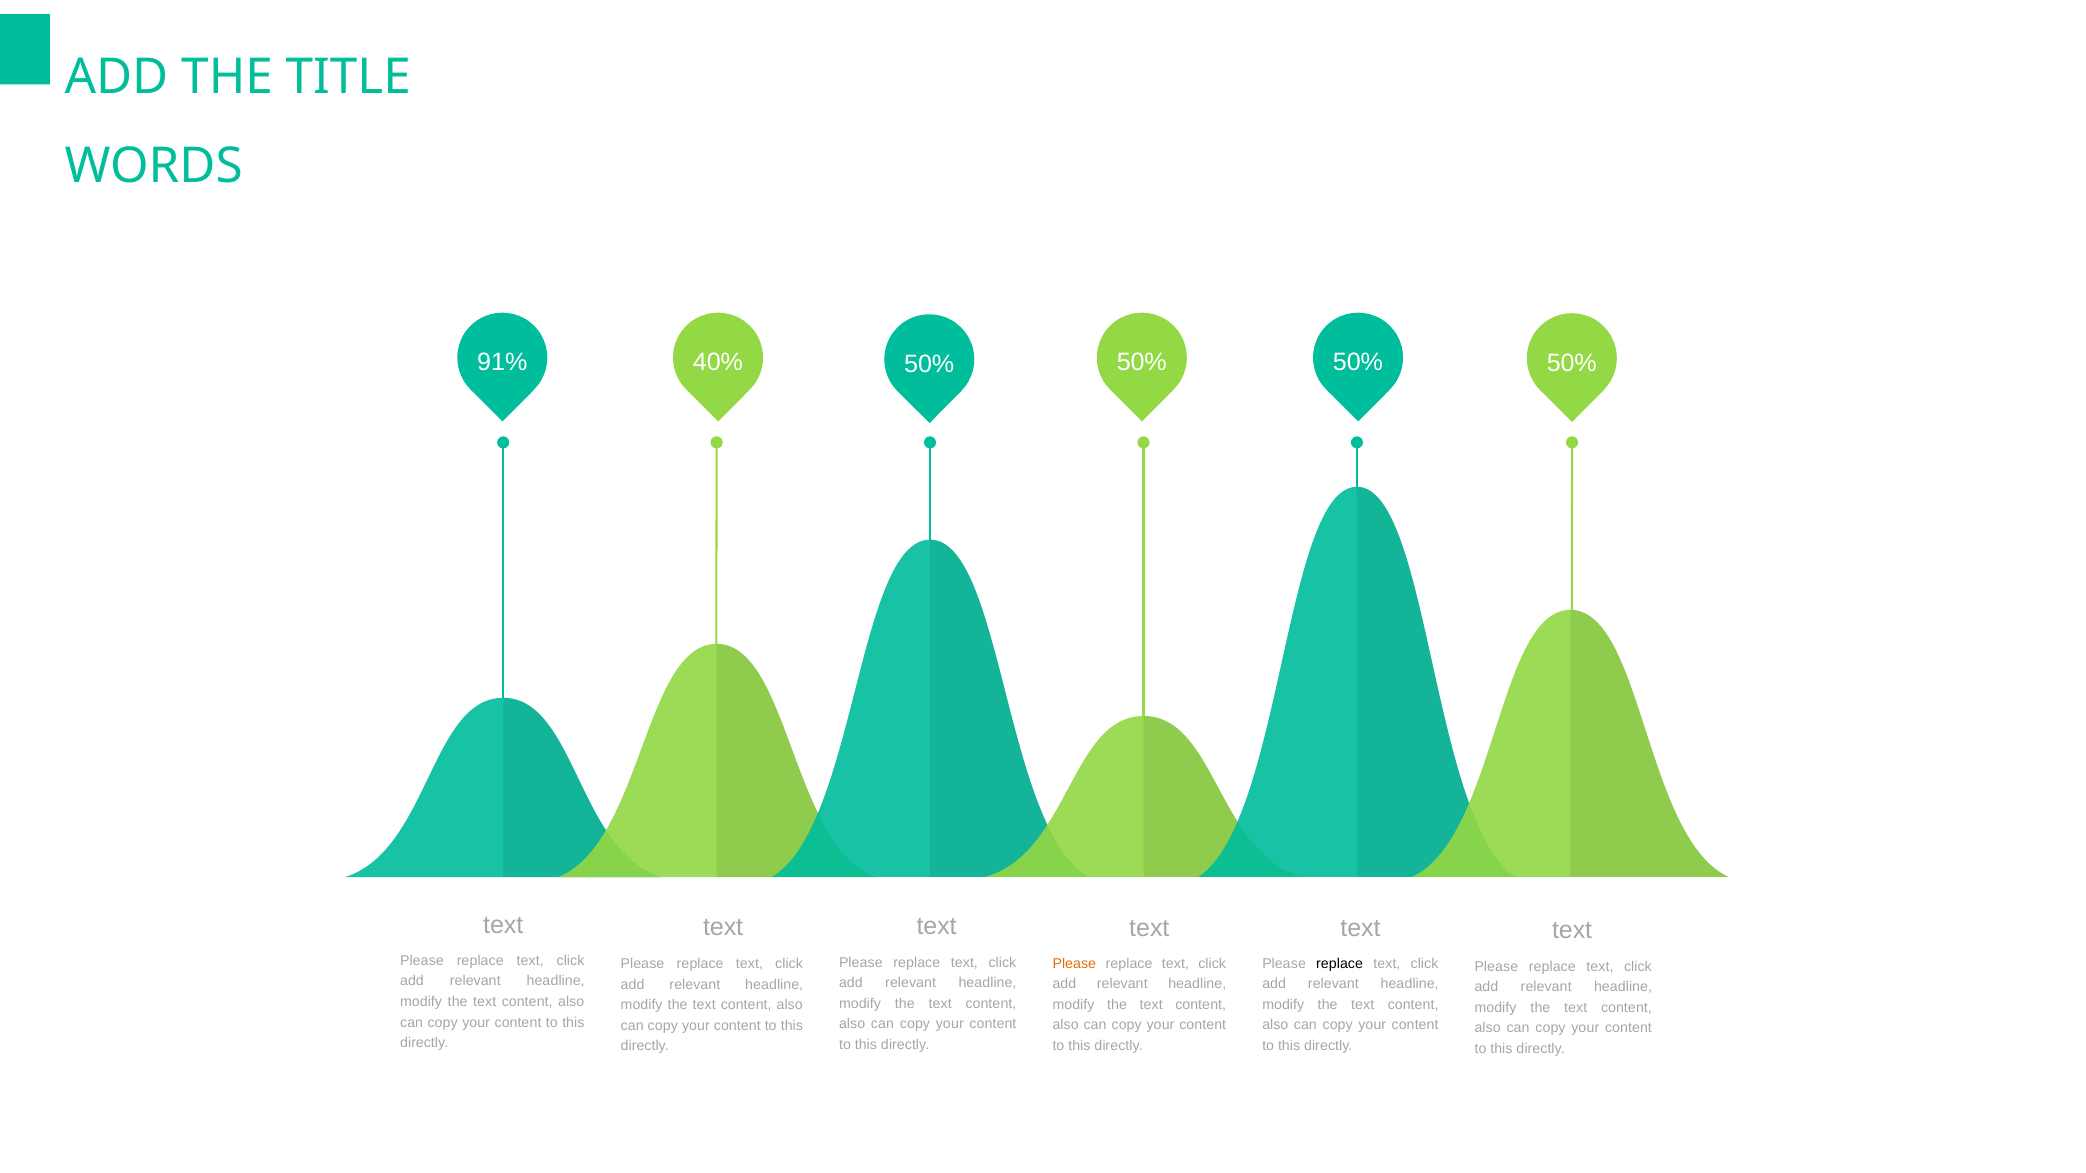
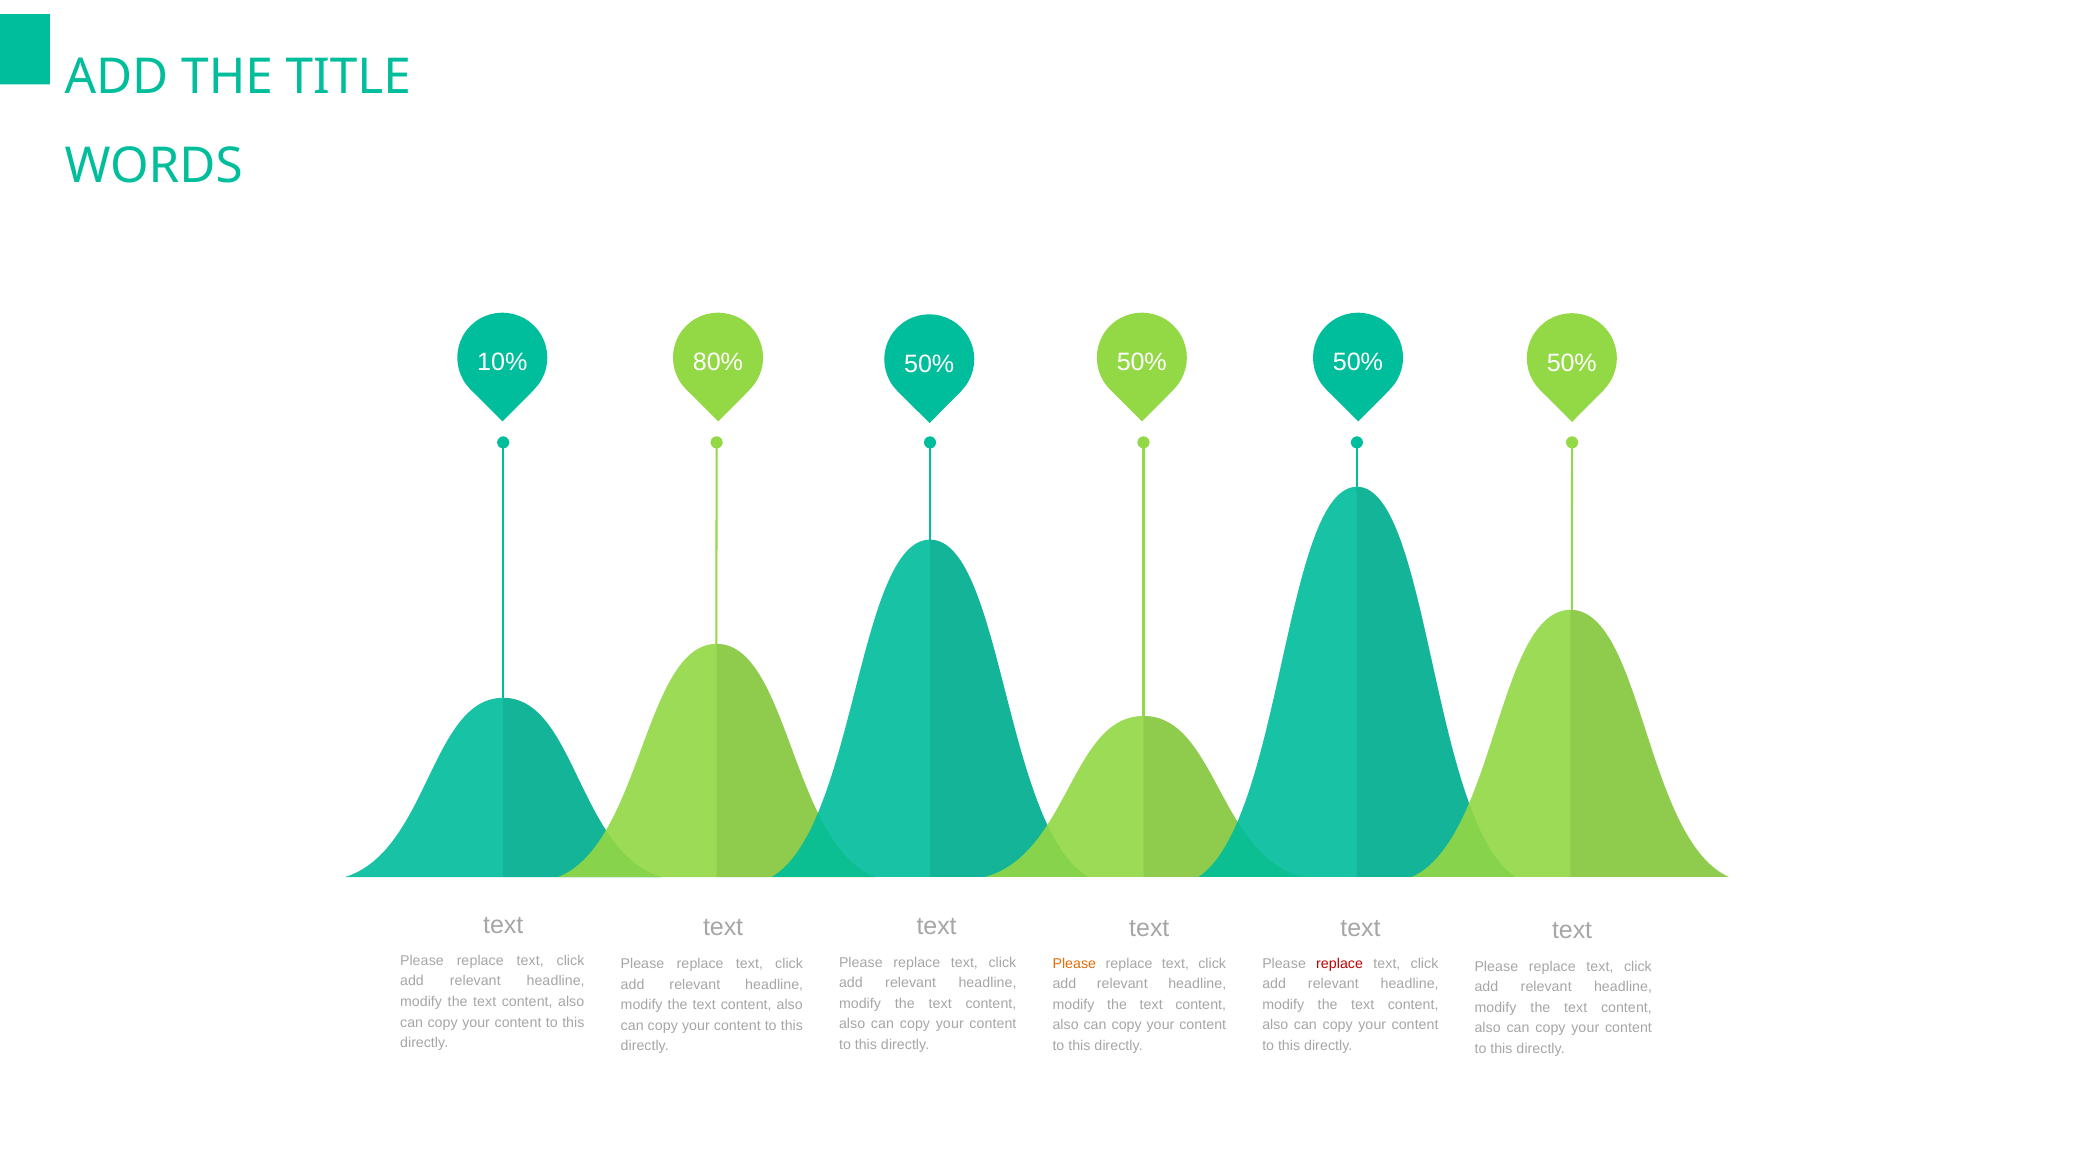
91%: 91% -> 10%
40%: 40% -> 80%
replace at (1340, 964) colour: black -> red
